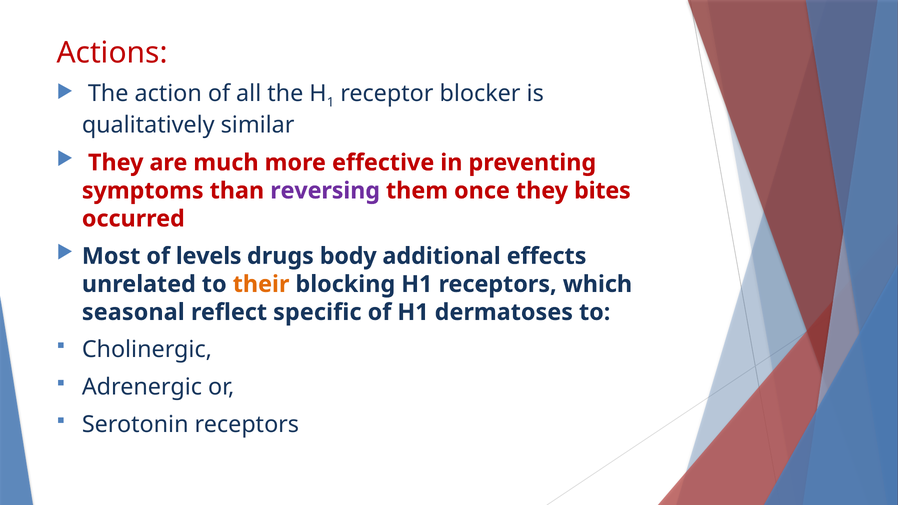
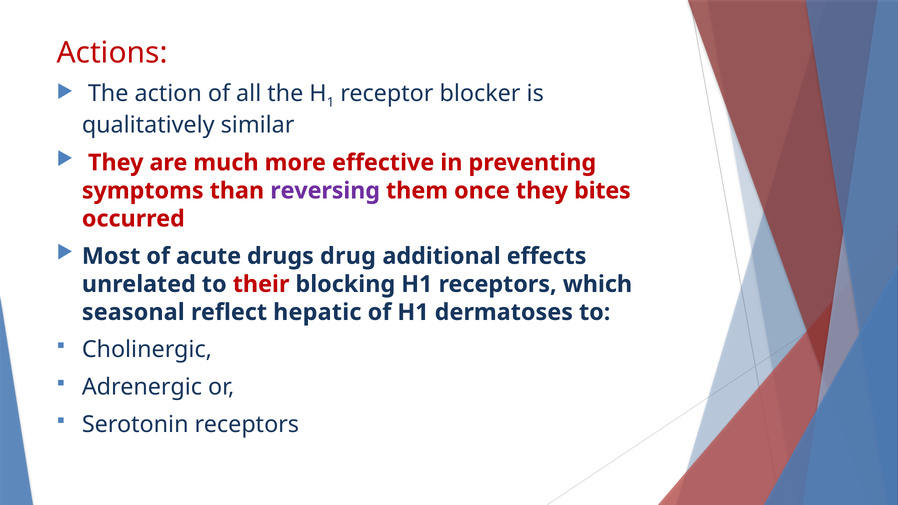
levels: levels -> acute
body: body -> drug
their colour: orange -> red
specific: specific -> hepatic
